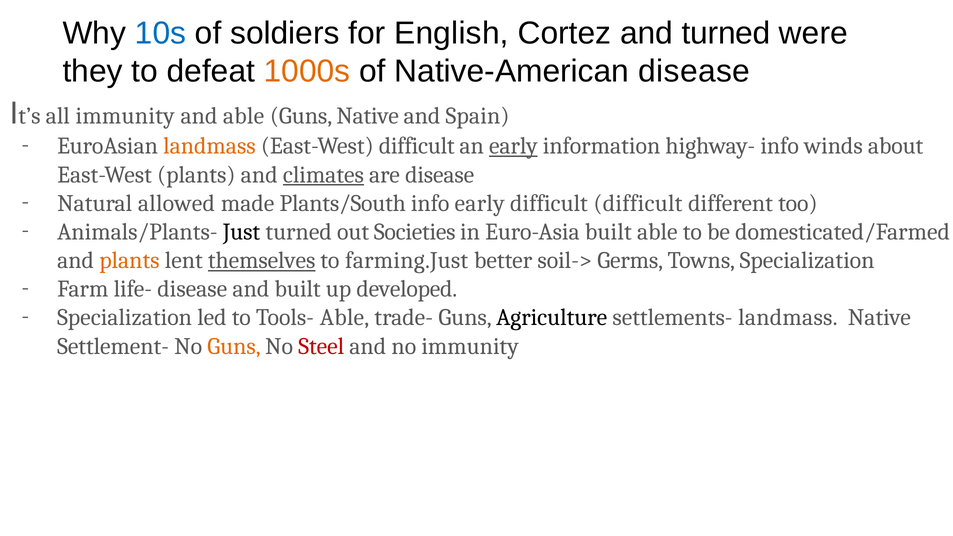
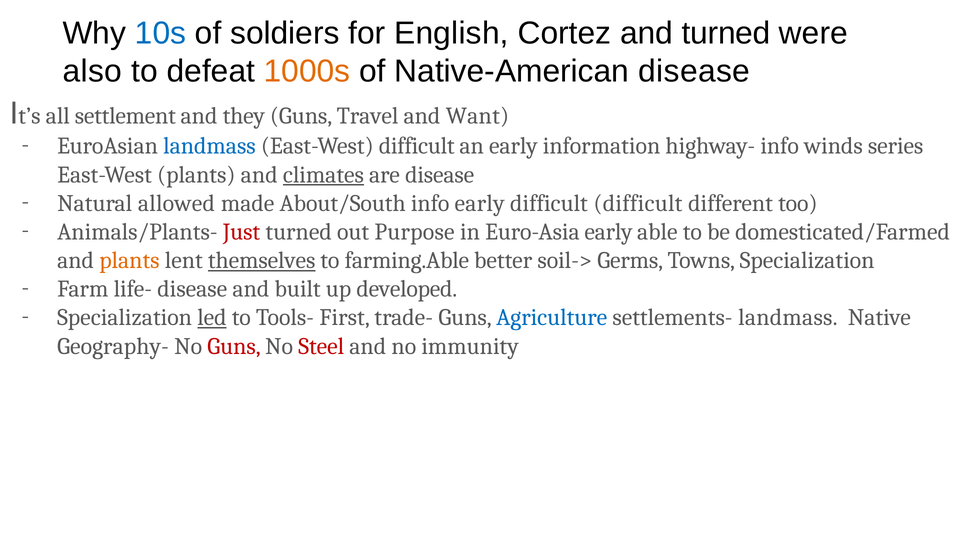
they: they -> also
all immunity: immunity -> settlement
and able: able -> they
Guns Native: Native -> Travel
Spain: Spain -> Want
landmass at (209, 146) colour: orange -> blue
early at (513, 146) underline: present -> none
about: about -> series
Plants/South: Plants/South -> About/South
Just colour: black -> red
Societies: Societies -> Purpose
Euro-Asia built: built -> early
farming.Just: farming.Just -> farming.Able
led underline: none -> present
Tools- Able: Able -> First
Agriculture colour: black -> blue
Settlement-: Settlement- -> Geography-
Guns at (234, 346) colour: orange -> red
